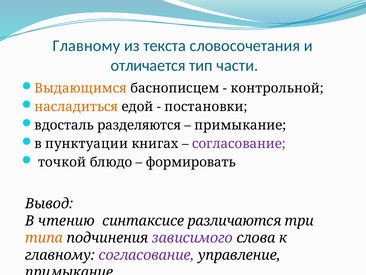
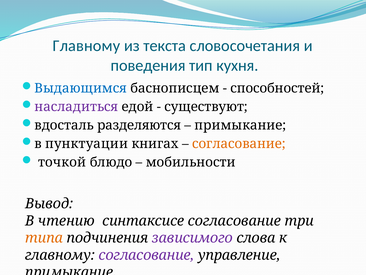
отличается: отличается -> поведения
части: части -> кухня
Выдающимся colour: orange -> blue
контрольной: контрольной -> способностей
насладиться colour: orange -> purple
постановки: постановки -> существуют
согласование at (239, 144) colour: purple -> orange
формировать: формировать -> мобильности
синтаксисе различаются: различаются -> согласование
